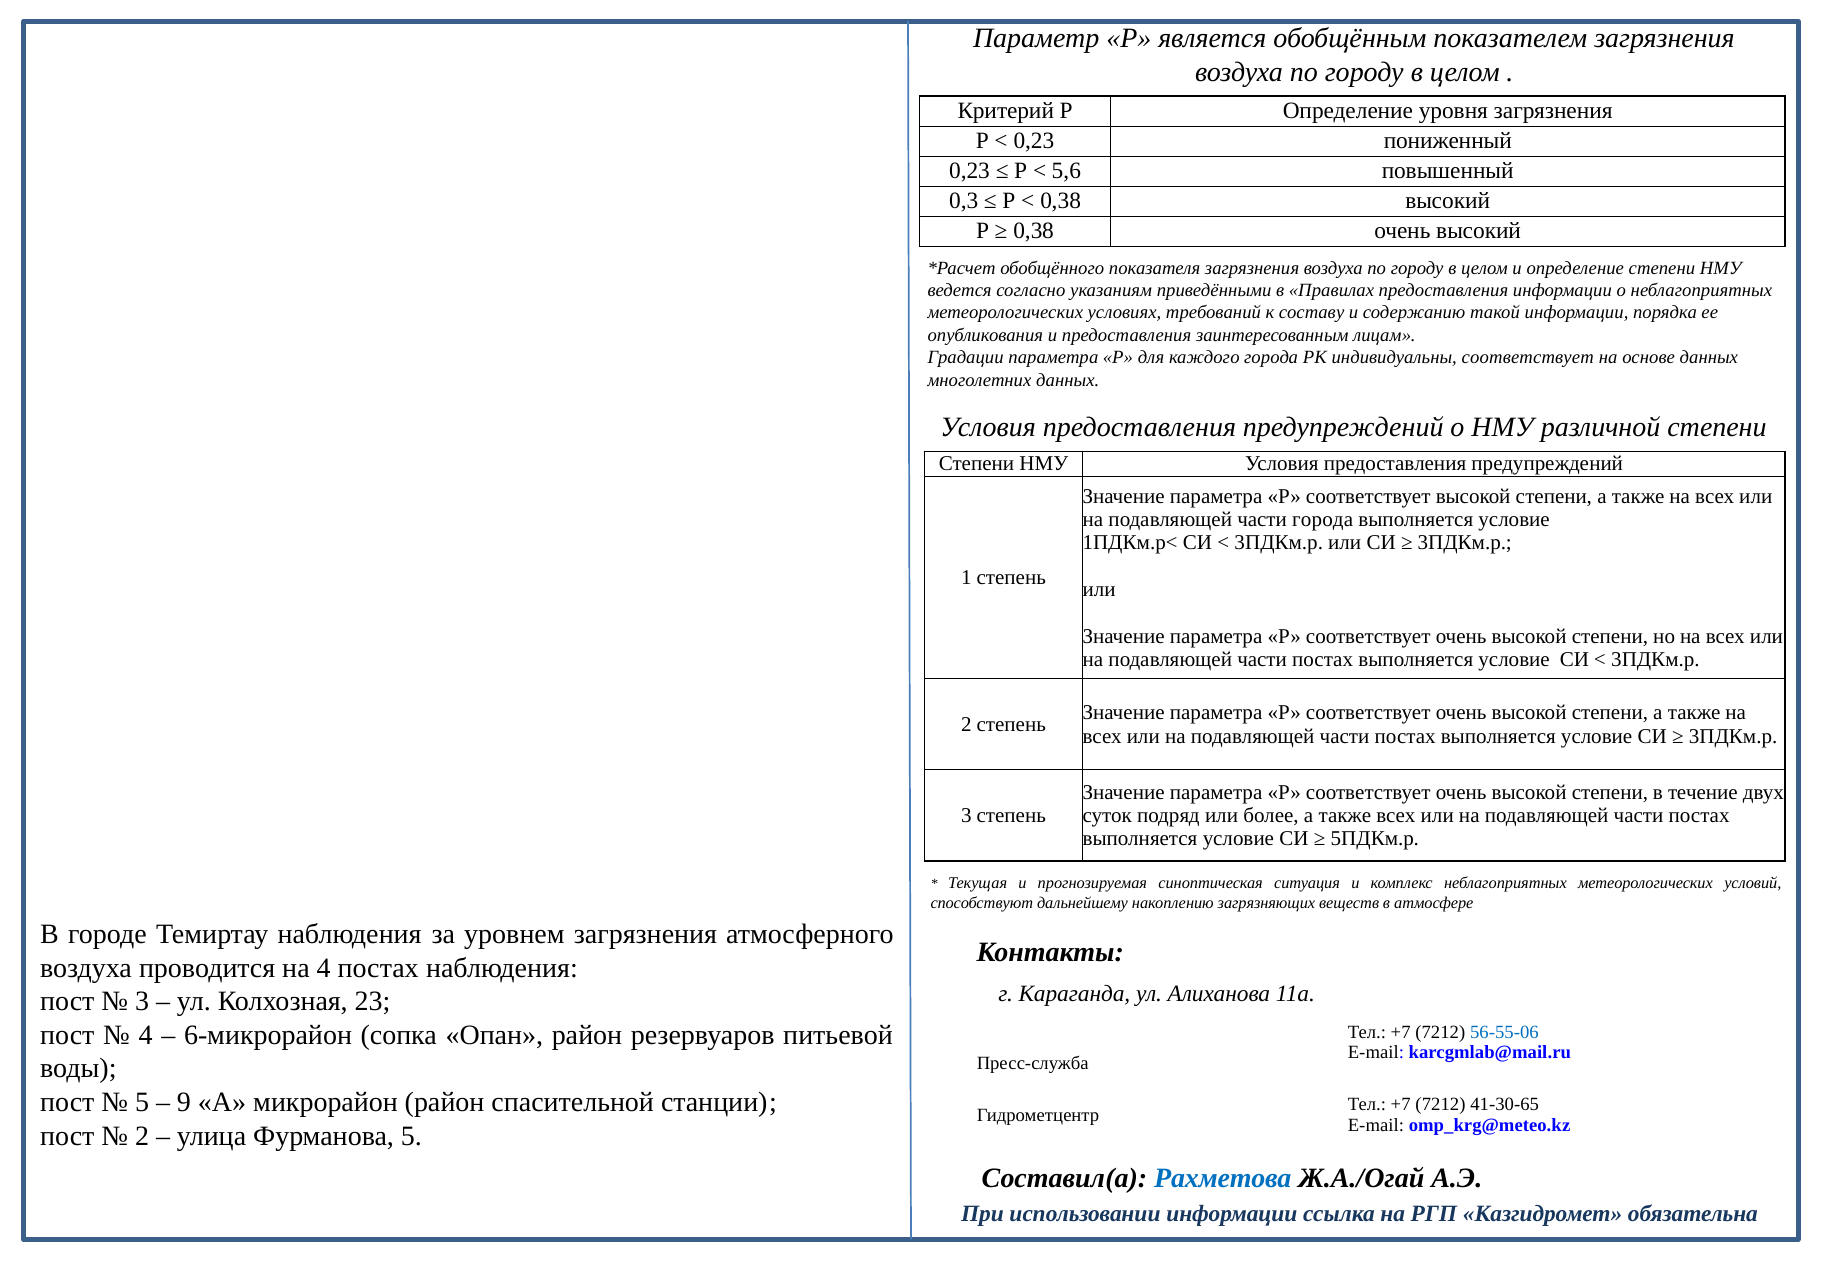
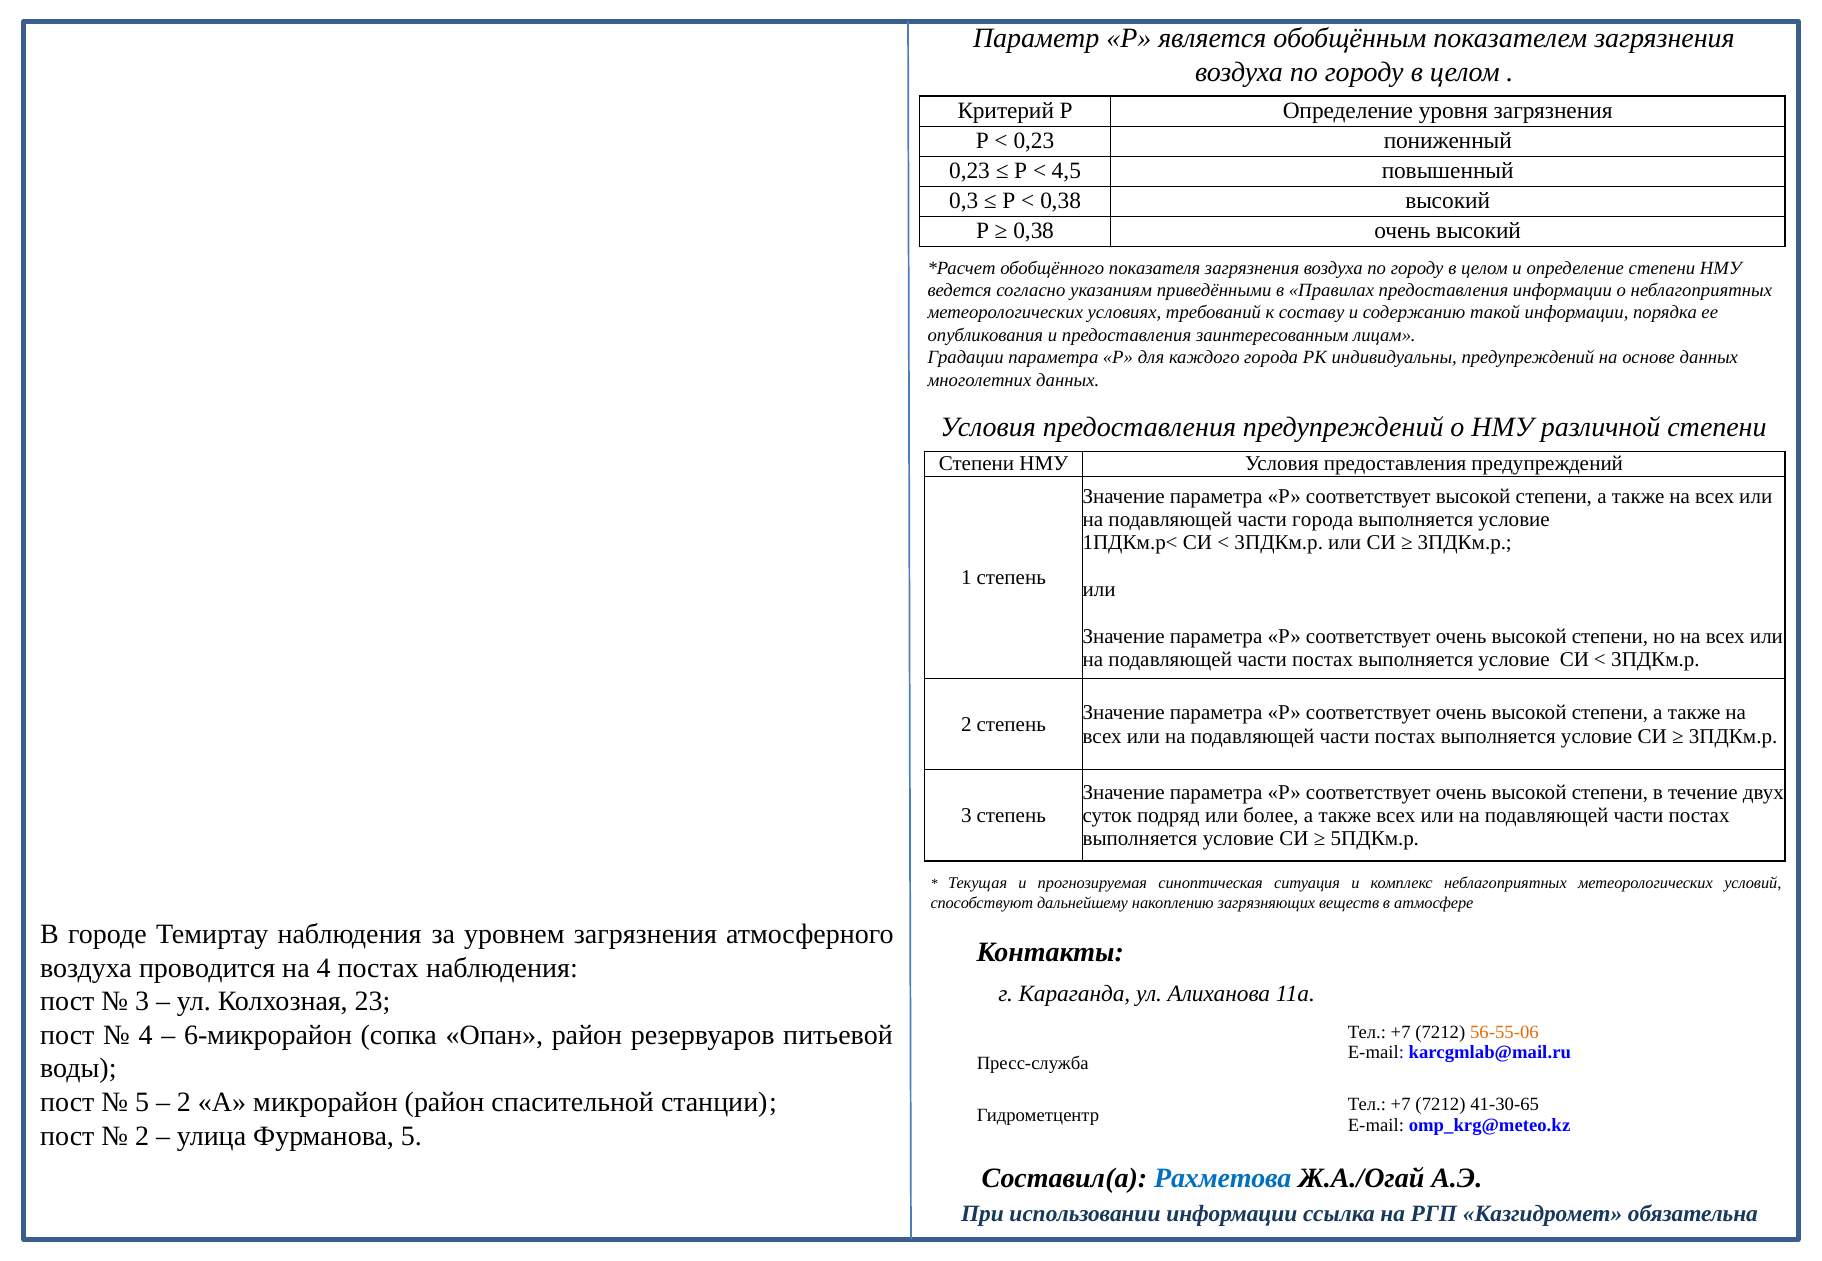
5,6: 5,6 -> 4,5
индивидуальны соответствует: соответствует -> предупреждений
56-55-06 colour: blue -> orange
9 at (184, 1103): 9 -> 2
